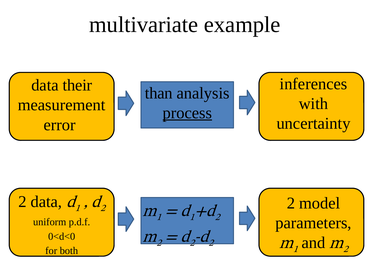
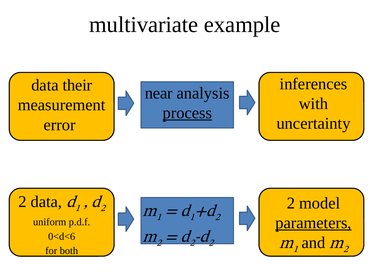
than: than -> near
parameters underline: none -> present
0<d<0: 0<d<0 -> 0<d<6
